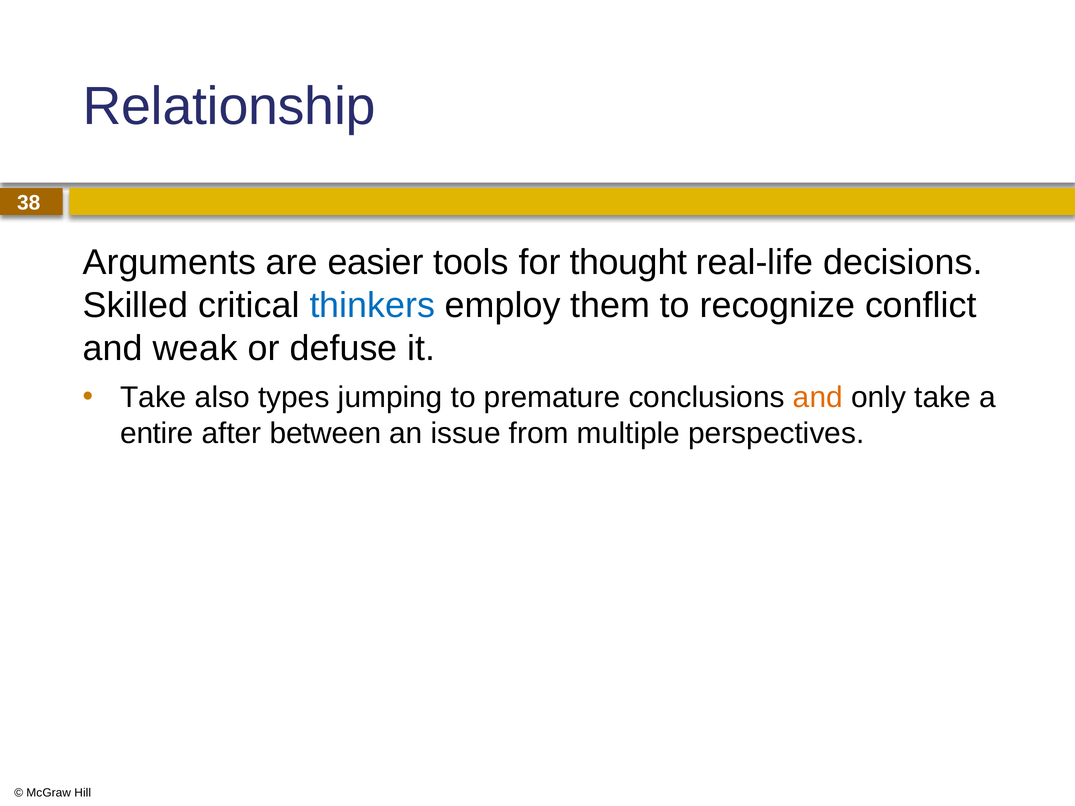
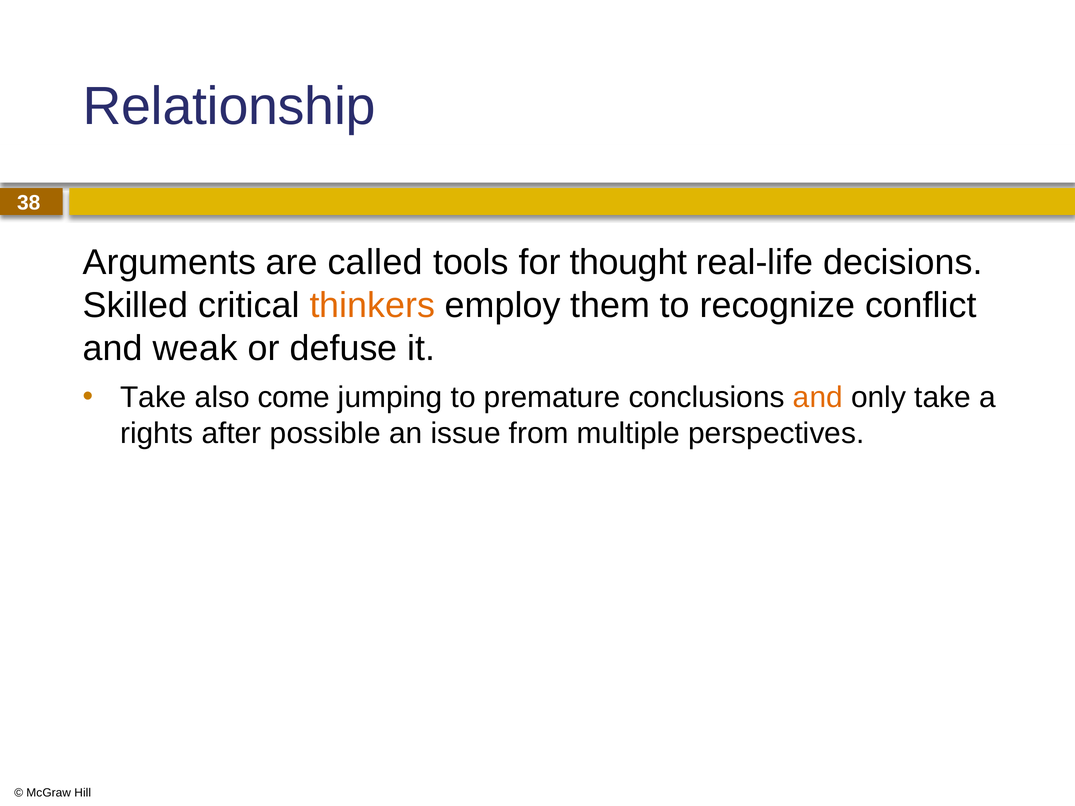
easier: easier -> called
thinkers colour: blue -> orange
types: types -> come
entire: entire -> rights
between: between -> possible
